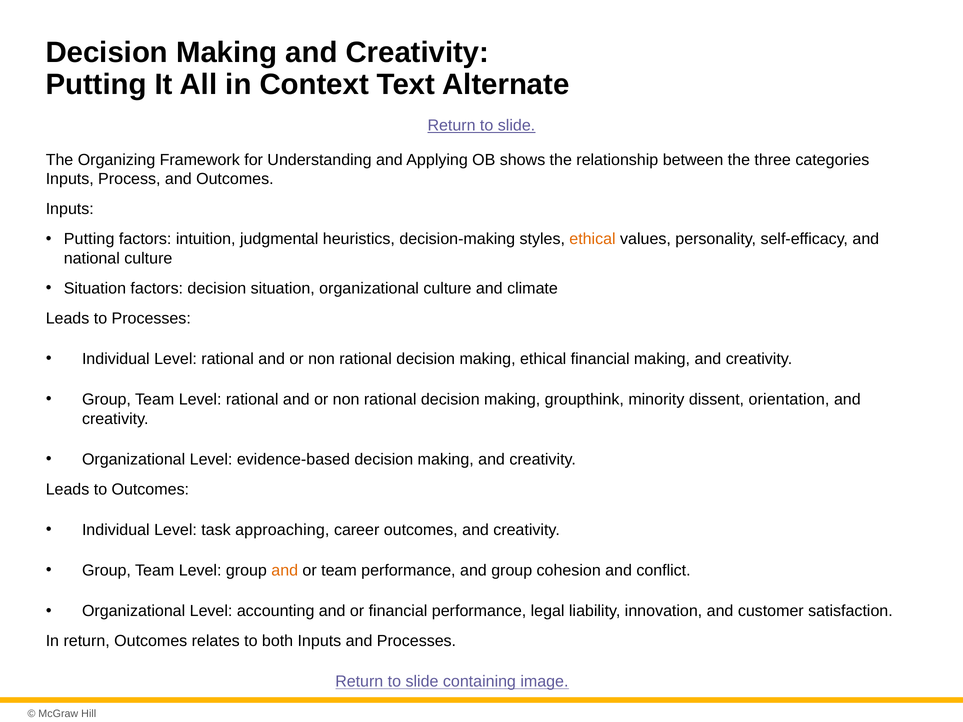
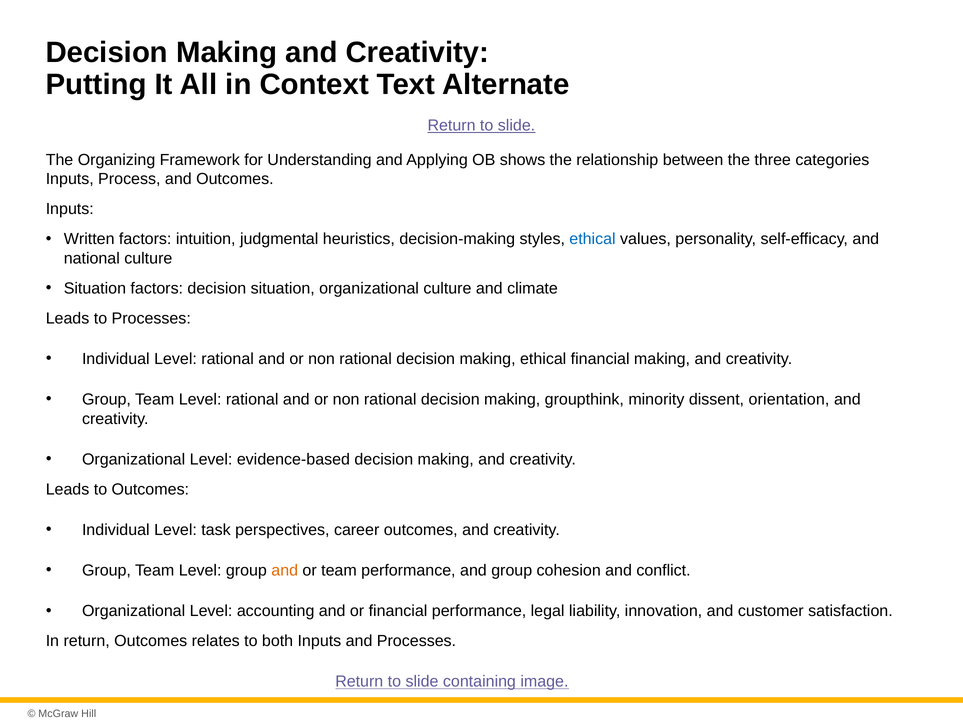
Putting at (89, 239): Putting -> Written
ethical at (593, 239) colour: orange -> blue
approaching: approaching -> perspectives
